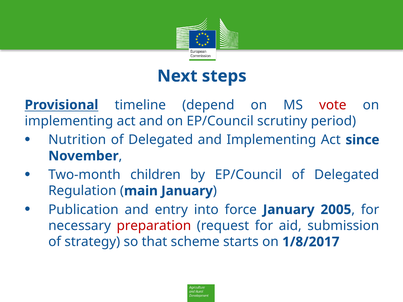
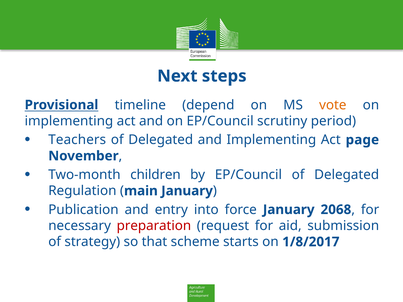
vote colour: red -> orange
Nutrition: Nutrition -> Teachers
since: since -> page
2005: 2005 -> 2068
